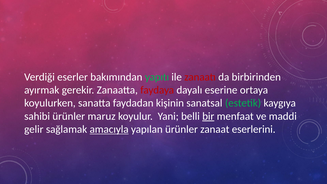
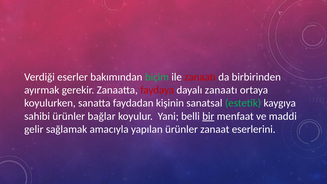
yapıtı: yapıtı -> biçim
dayalı eserine: eserine -> zanaatı
maruz: maruz -> bağlar
amacıyla underline: present -> none
